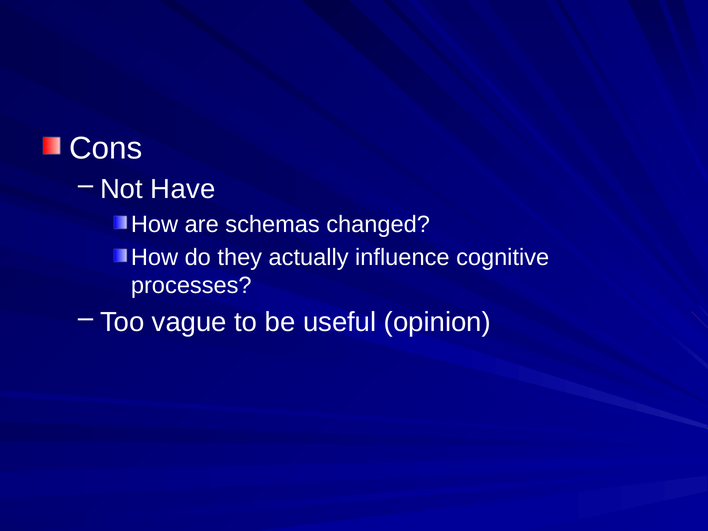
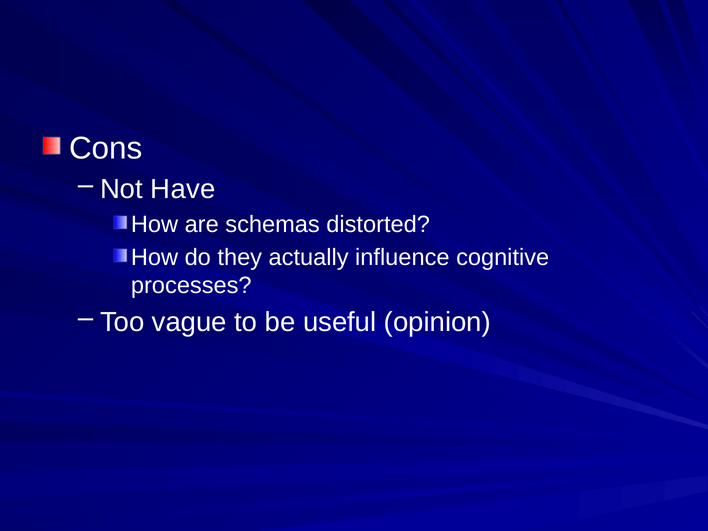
changed: changed -> distorted
